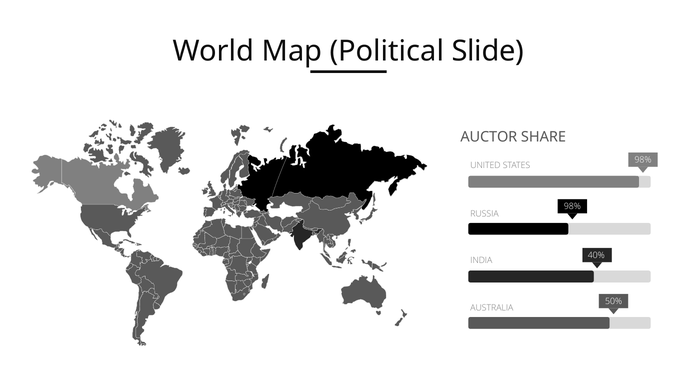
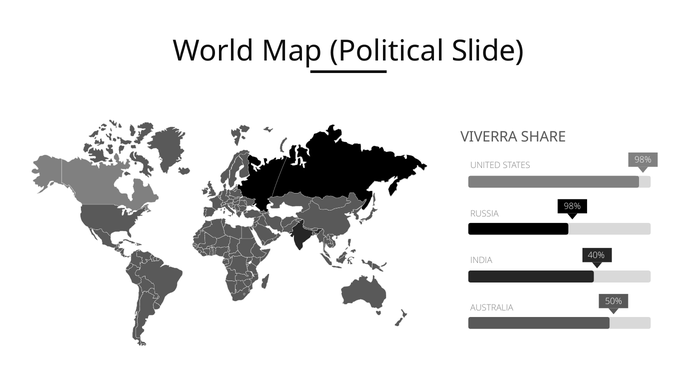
AUCTOR: AUCTOR -> VIVERRA
